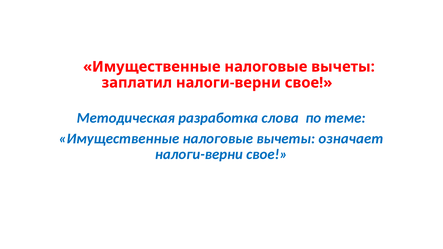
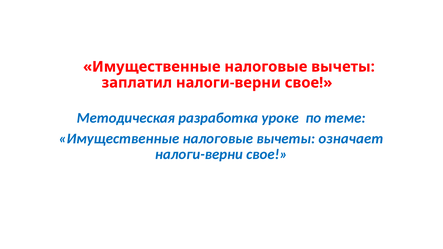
слова: слова -> уроке
